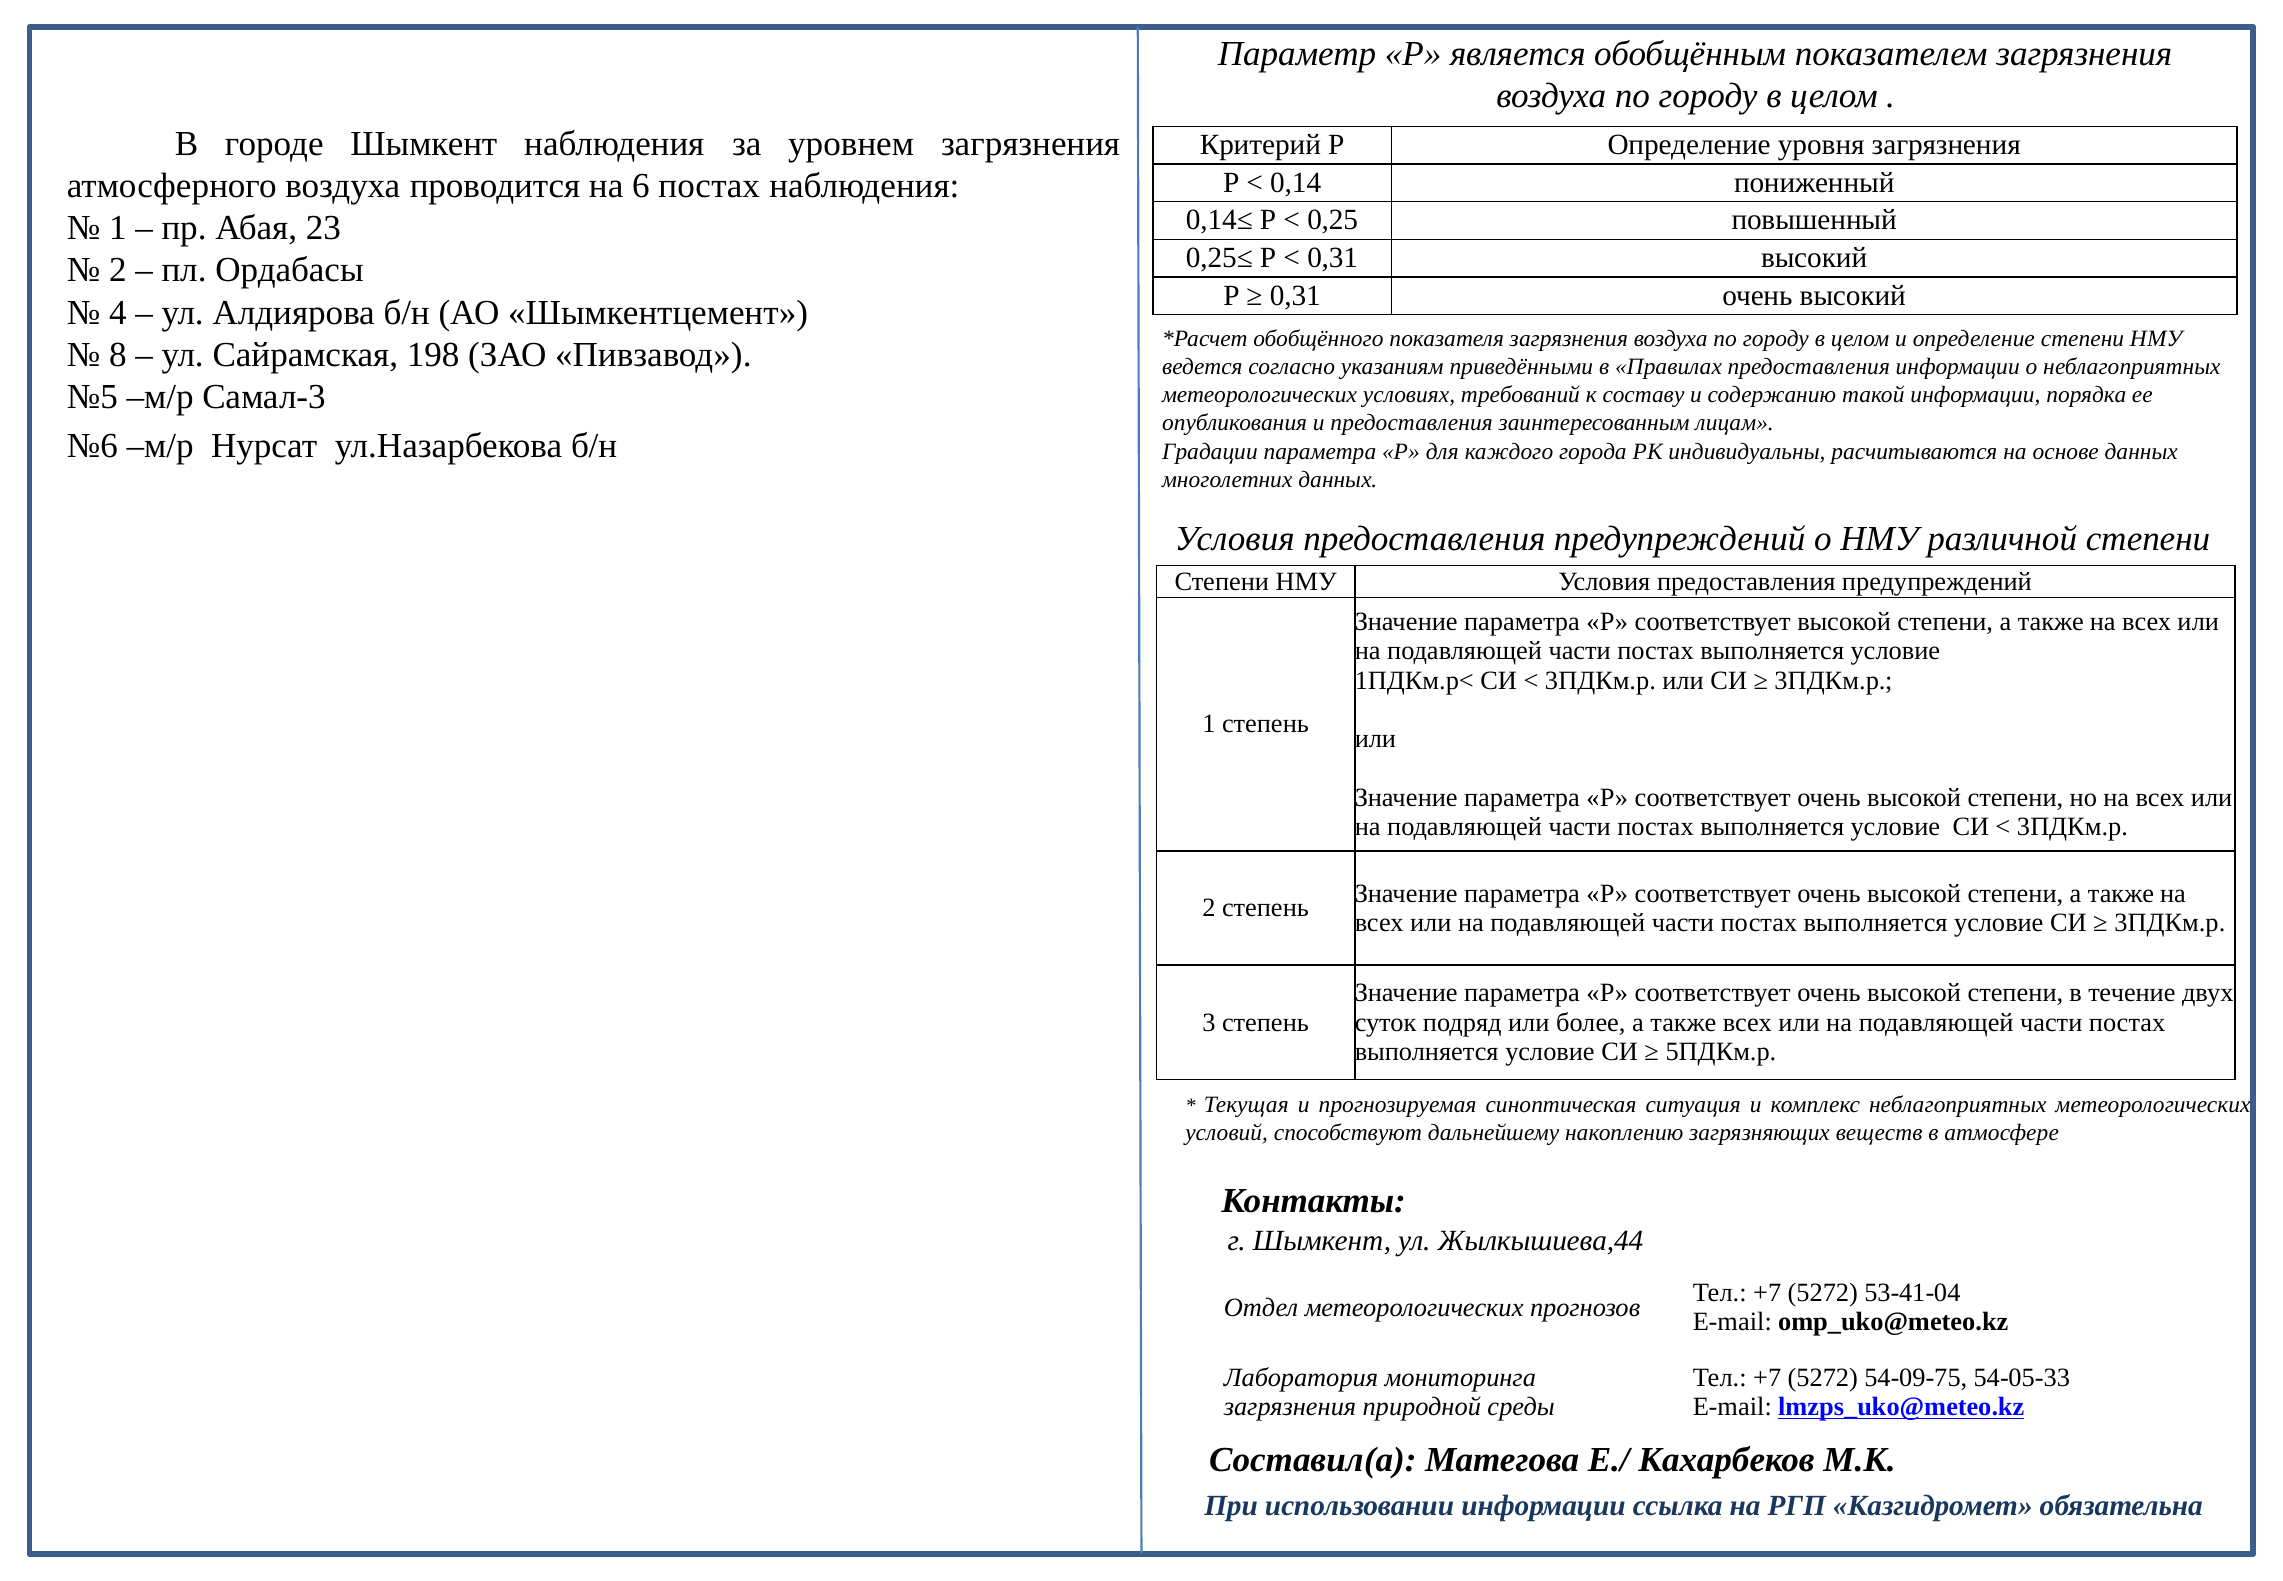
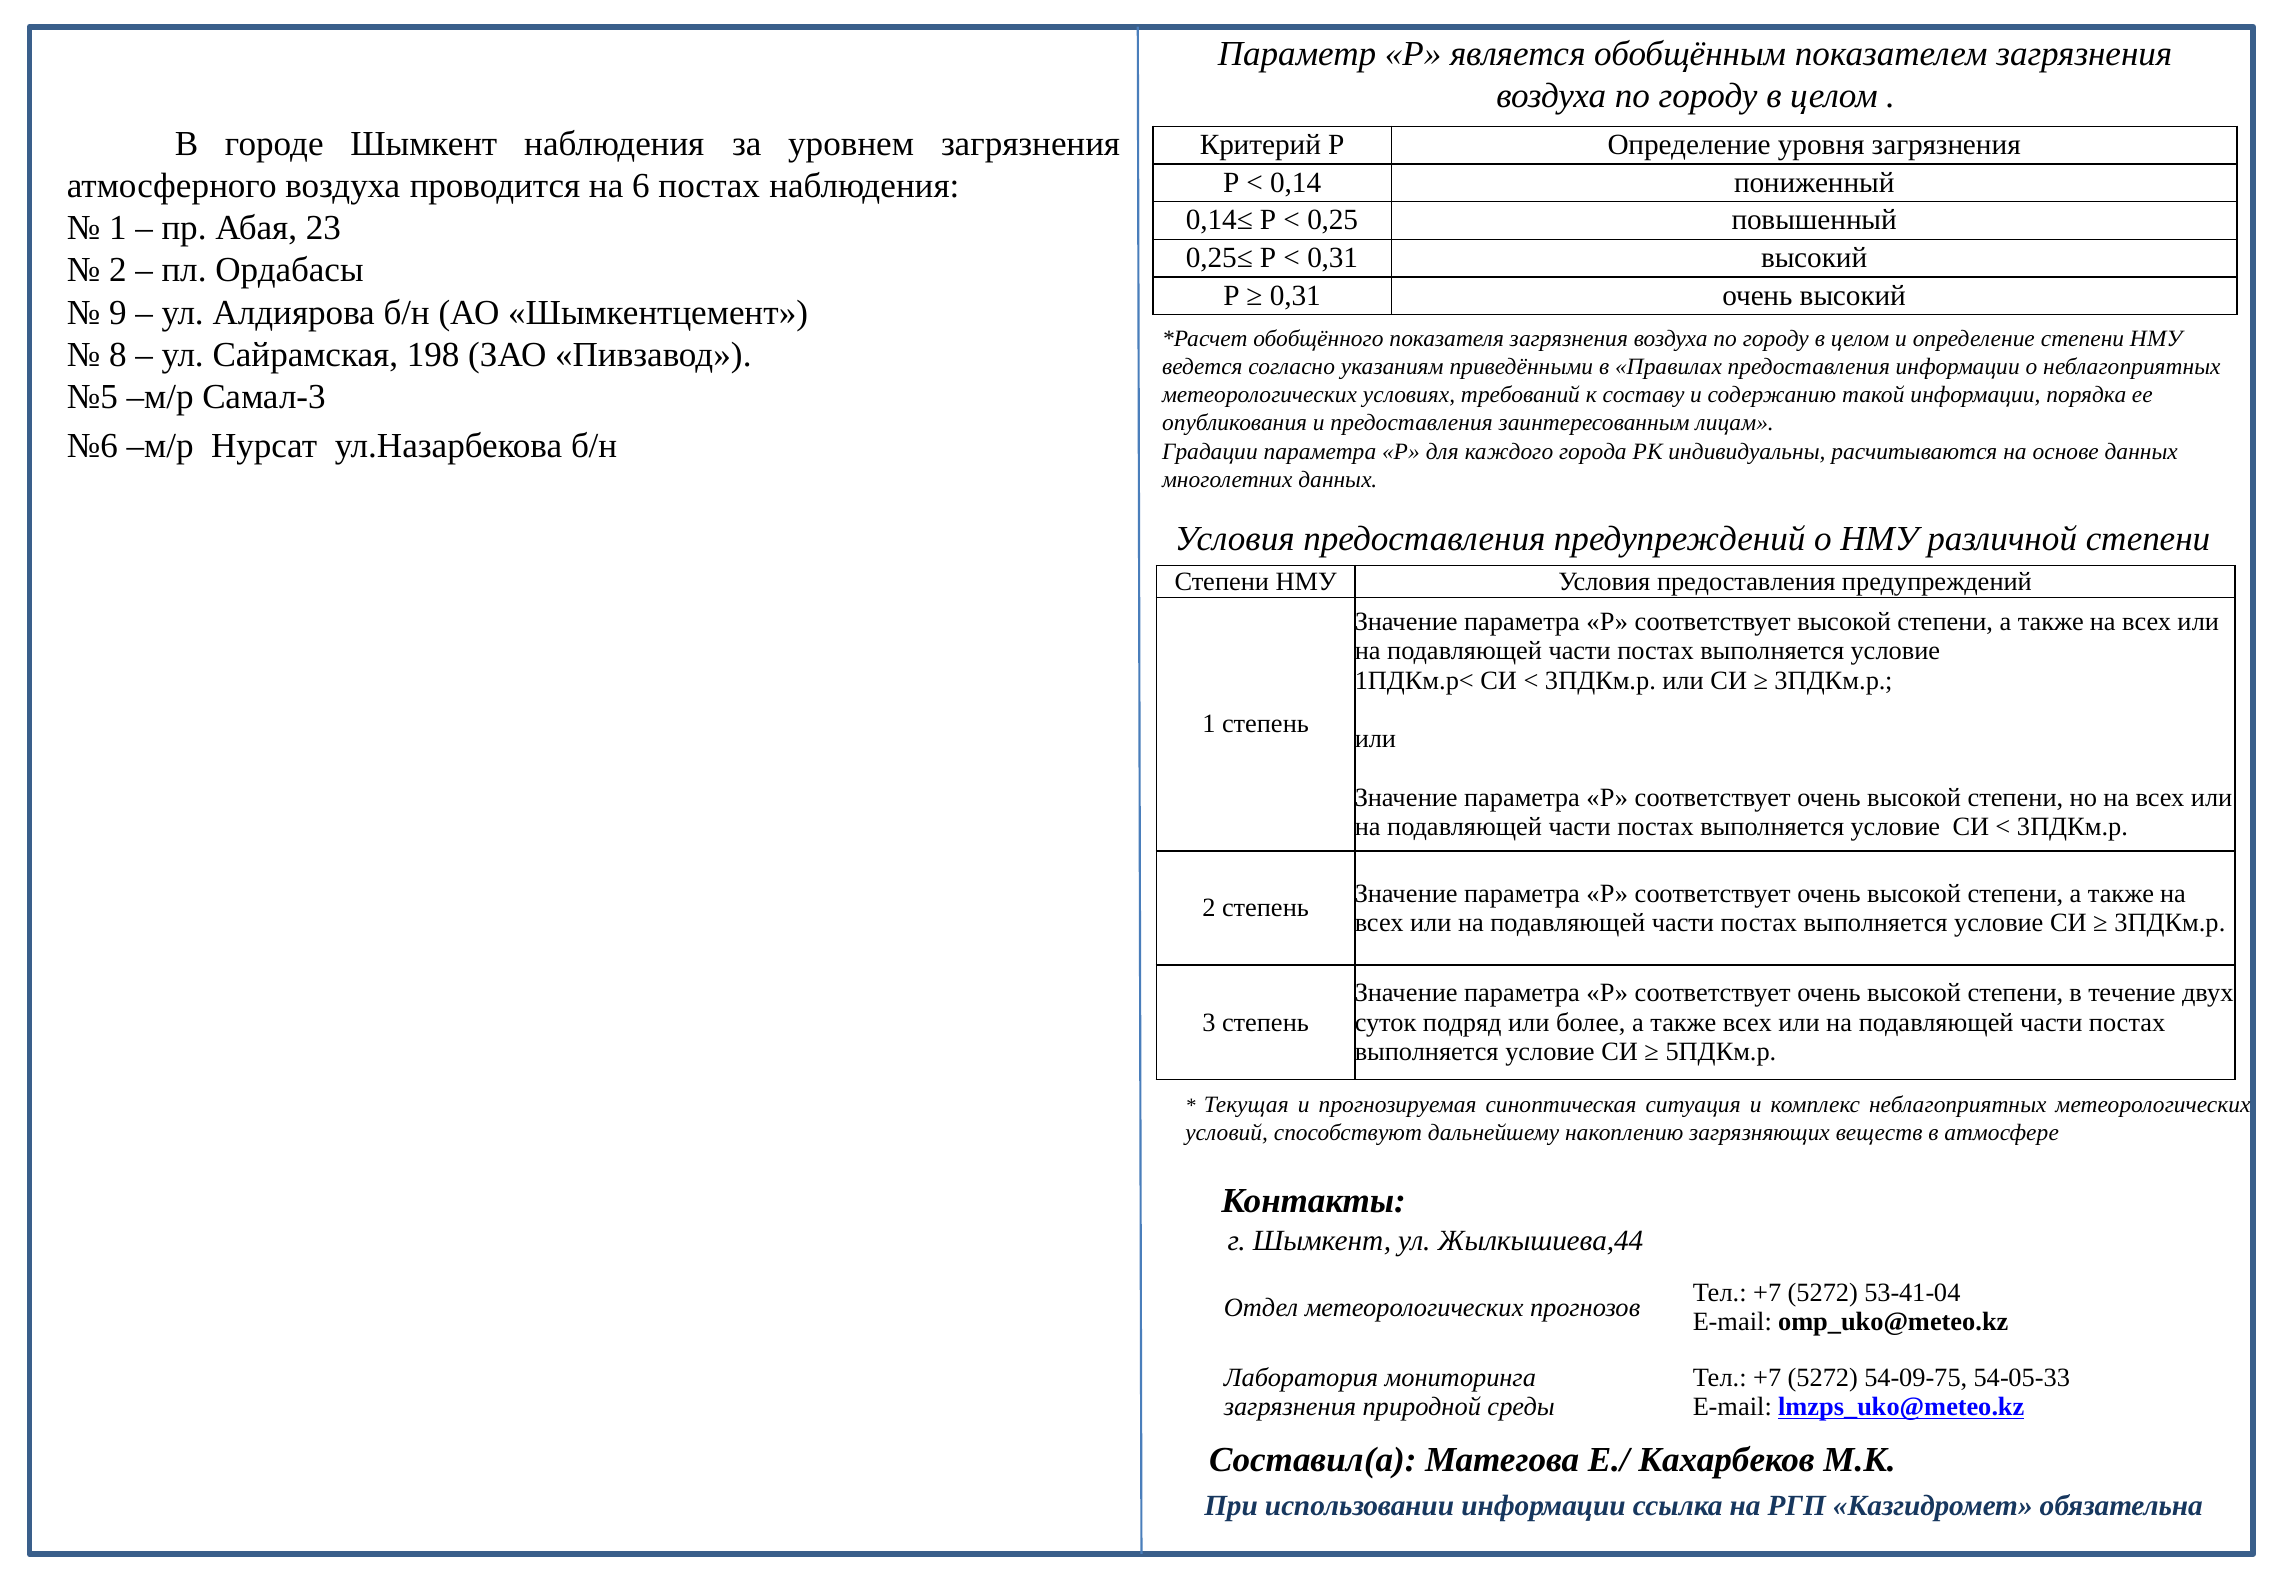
4: 4 -> 9
